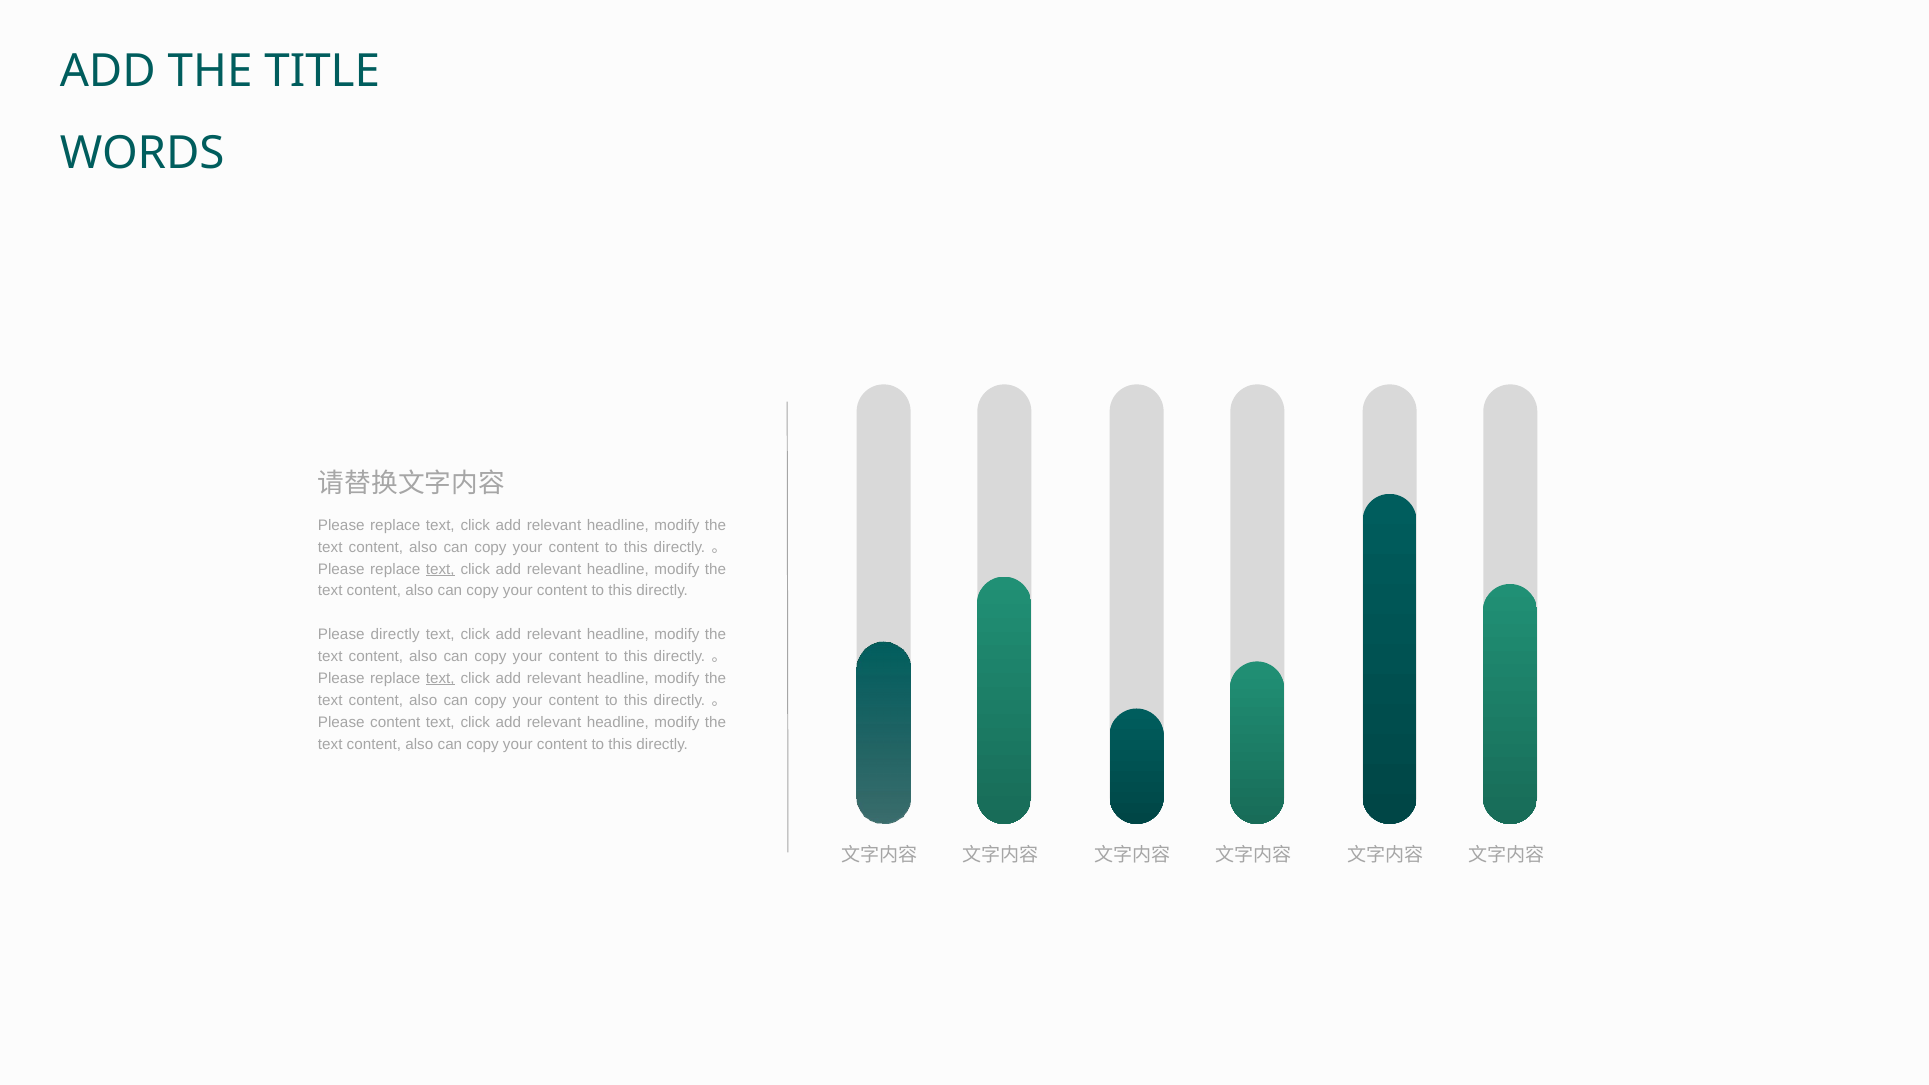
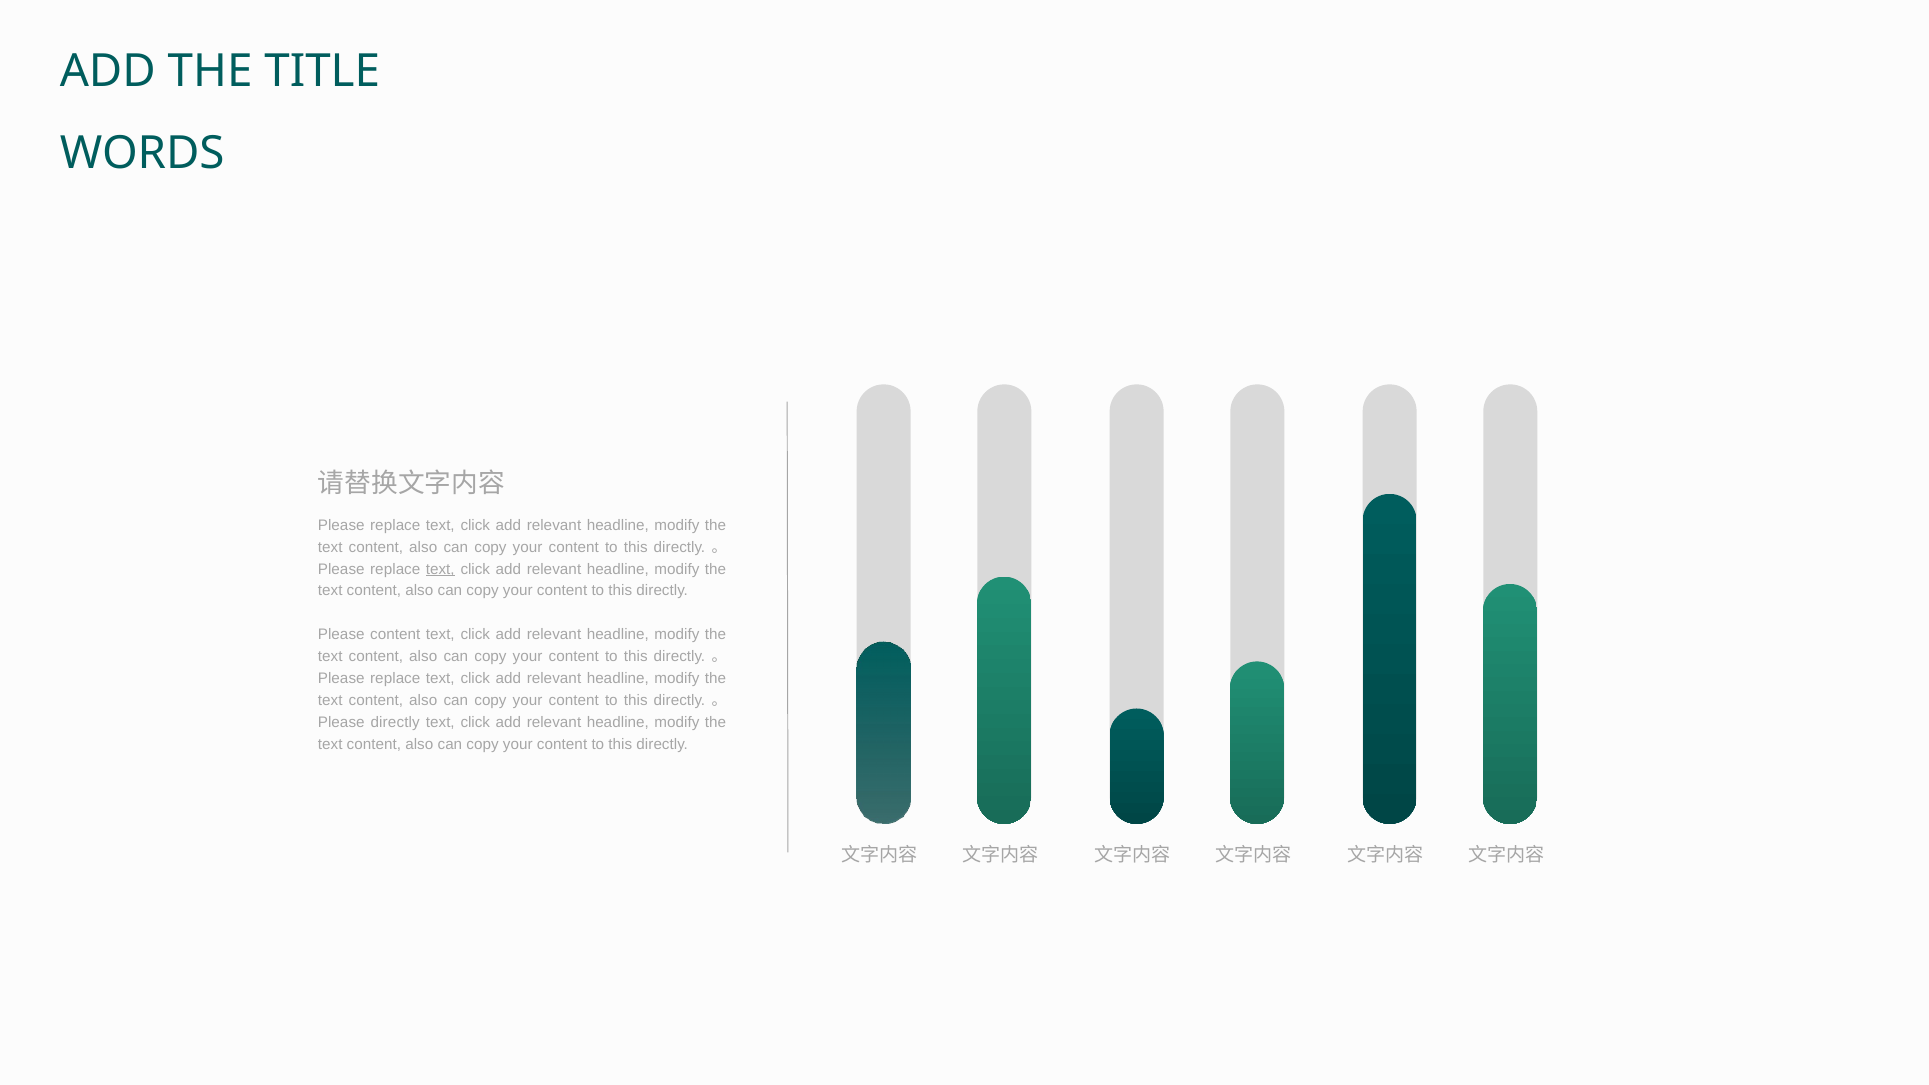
Please directly: directly -> content
text at (440, 678) underline: present -> none
Please content: content -> directly
